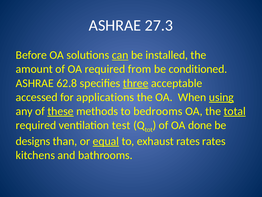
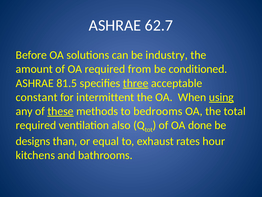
27.3: 27.3 -> 62.7
can underline: present -> none
installed: installed -> industry
62.8: 62.8 -> 81.5
accessed: accessed -> constant
applications: applications -> intermittent
total underline: present -> none
test: test -> also
equal underline: present -> none
rates rates: rates -> hour
